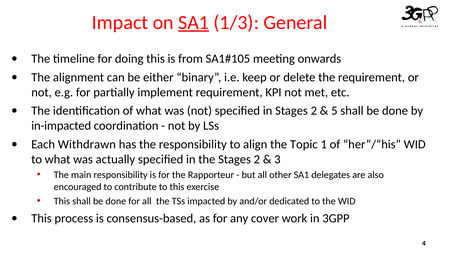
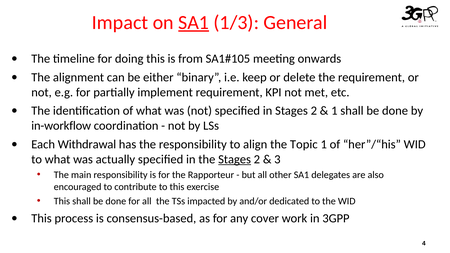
5 at (334, 111): 5 -> 1
in-impacted: in-impacted -> in-workflow
Withdrawn: Withdrawn -> Withdrawal
Stages at (235, 159) underline: none -> present
